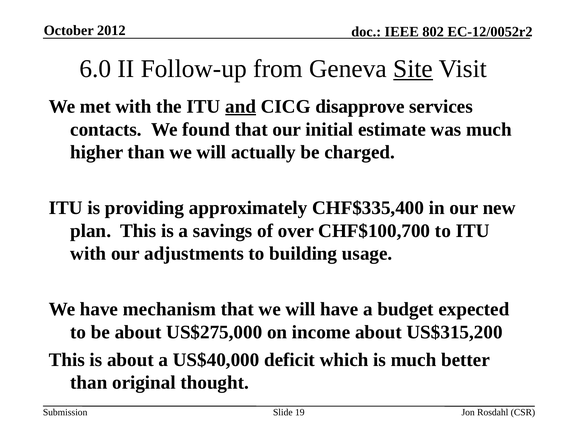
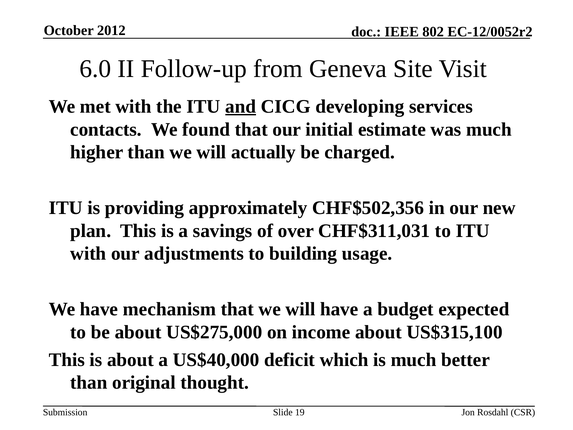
Site underline: present -> none
disapprove: disapprove -> developing
CHF$335,400: CHF$335,400 -> CHF$502,356
CHF$100,700: CHF$100,700 -> CHF$311,031
US$315,200: US$315,200 -> US$315,100
